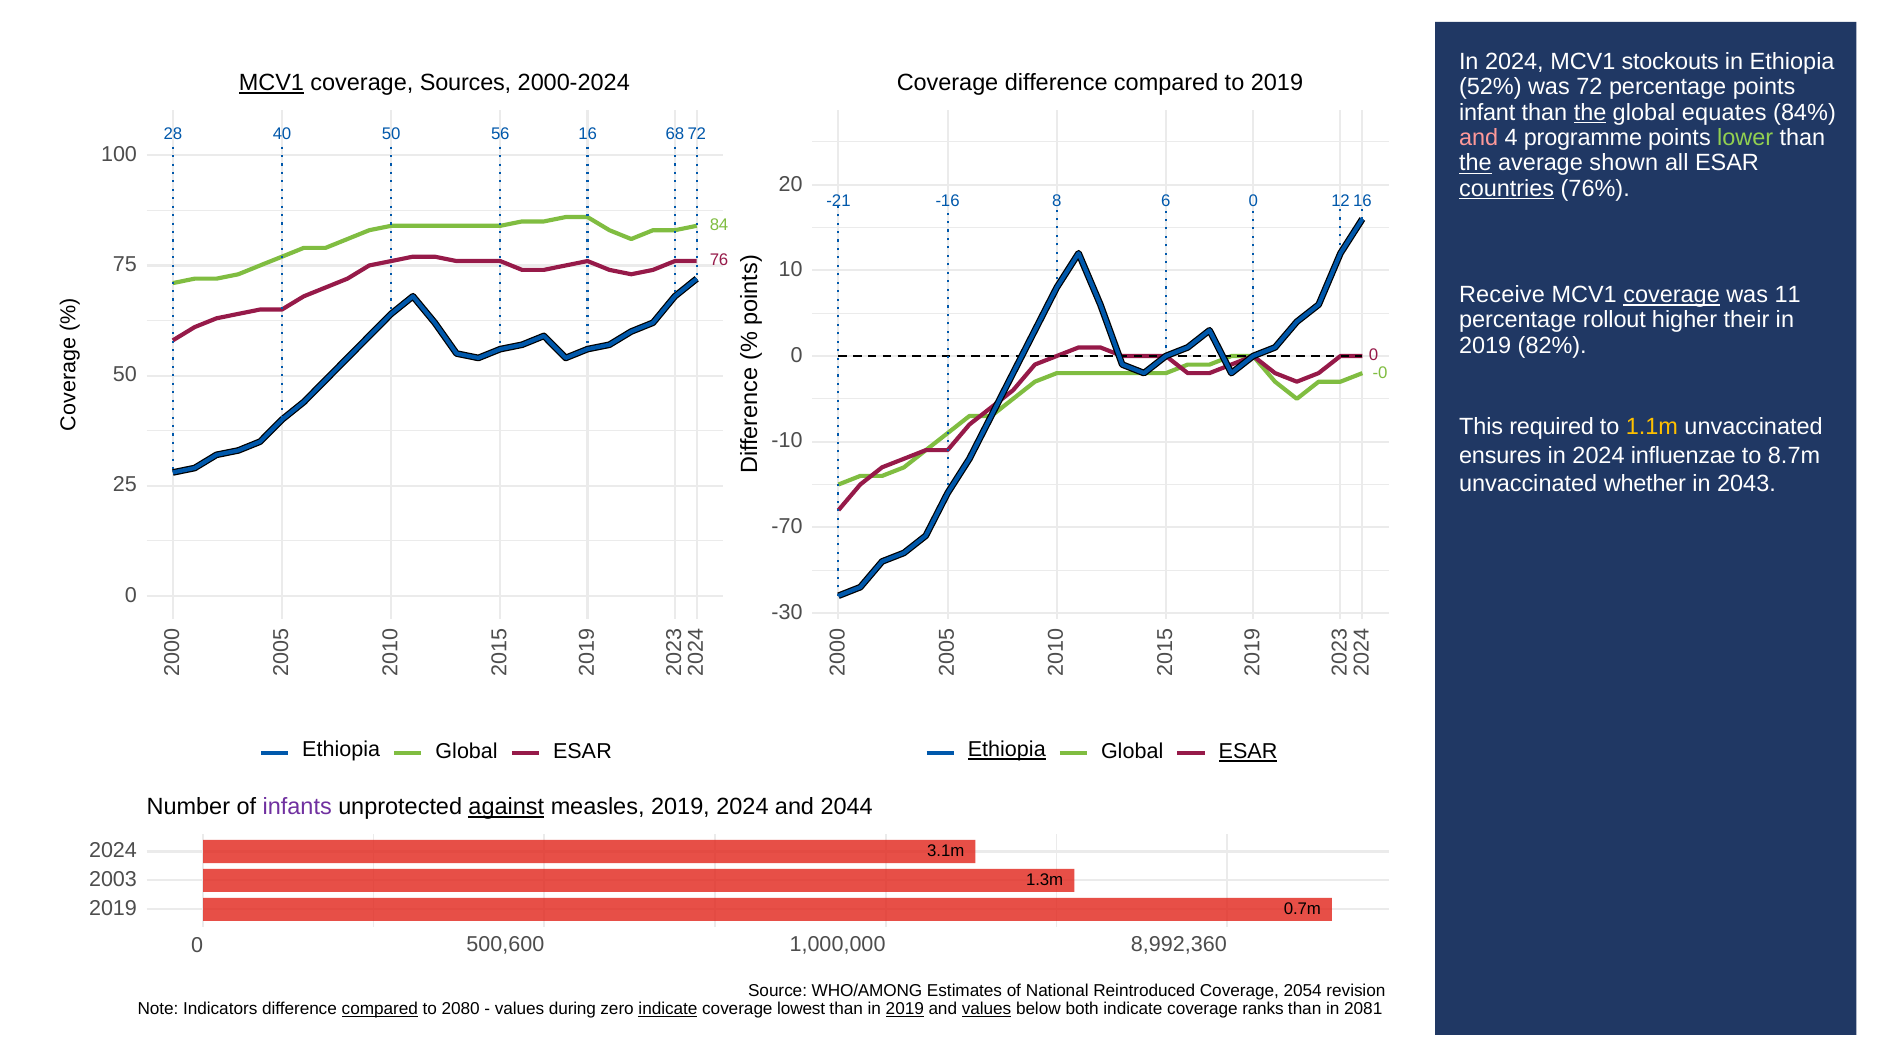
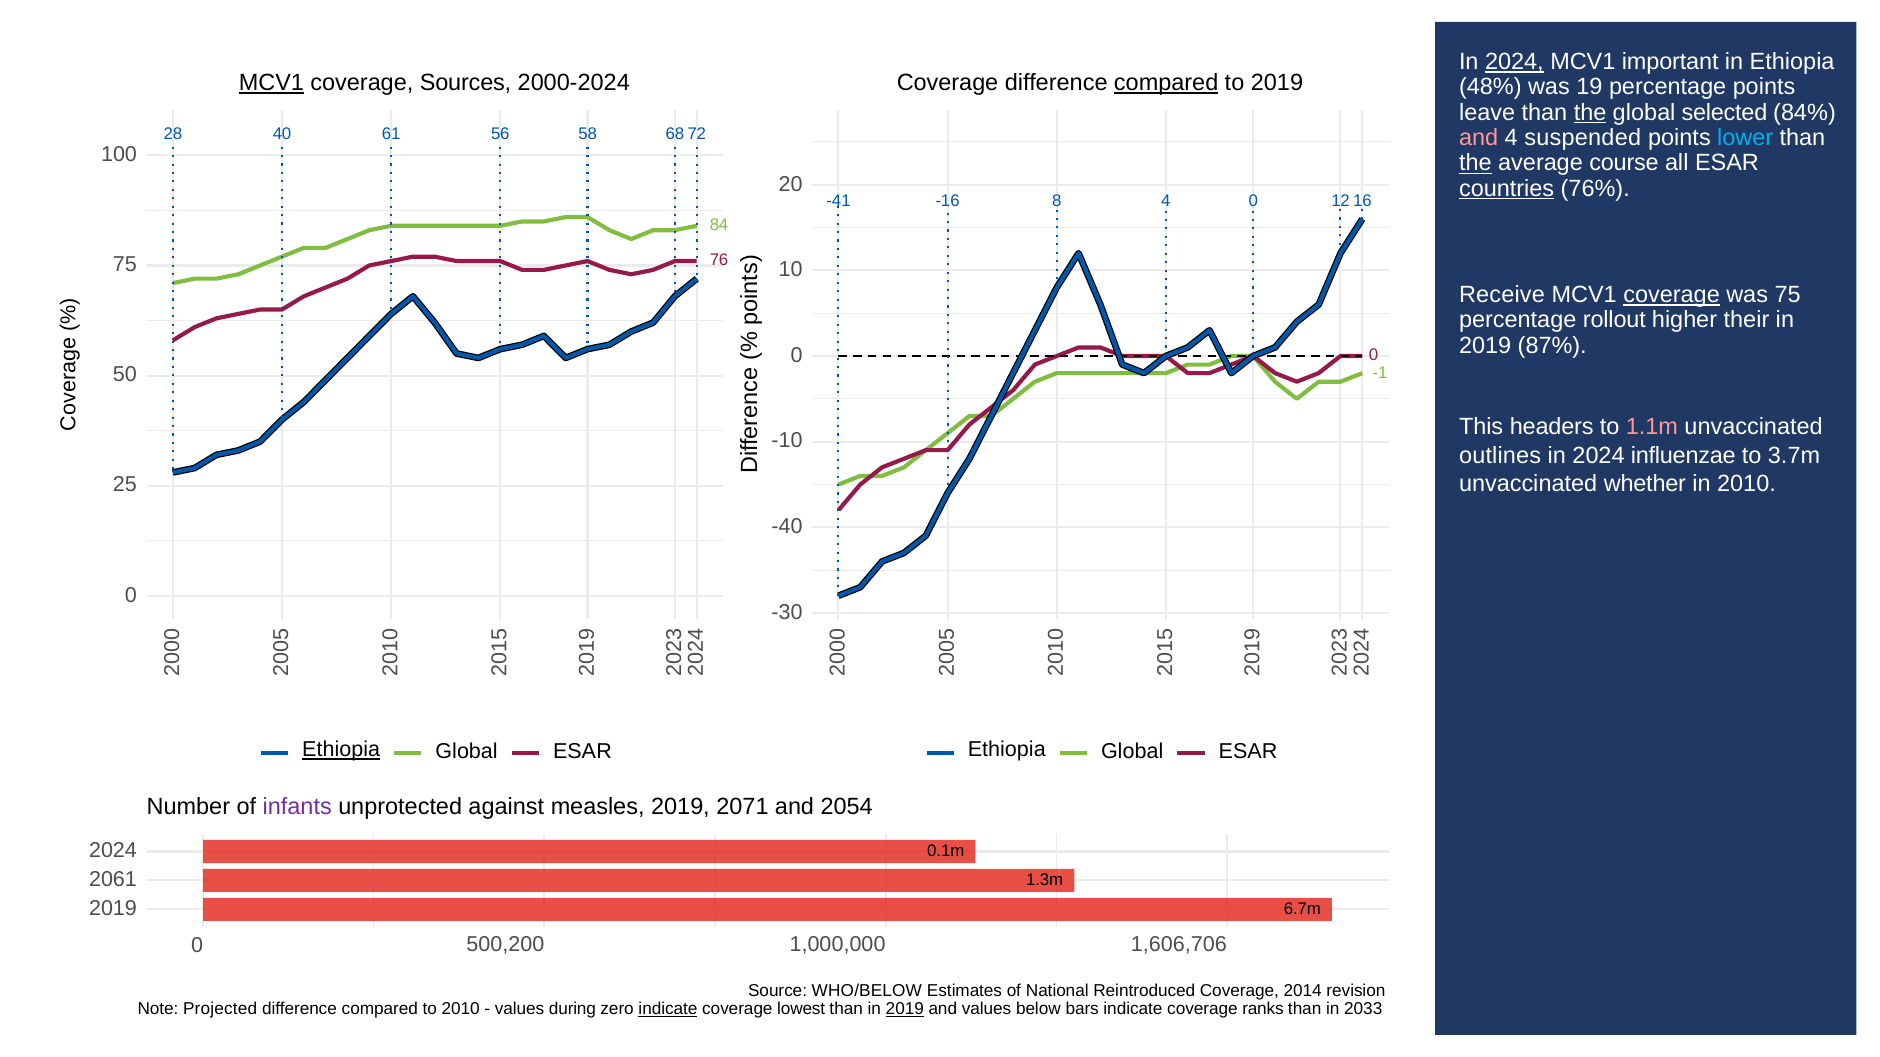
2024 at (1514, 62) underline: none -> present
stockouts: stockouts -> important
compared at (1166, 83) underline: none -> present
52%: 52% -> 48%
72: 72 -> 19
infant: infant -> leave
equates: equates -> selected
40 50: 50 -> 61
16: 16 -> 58
programme: programme -> suspended
lower colour: light green -> light blue
shown: shown -> course
-21: -21 -> -41
8 6: 6 -> 4
was 11: 11 -> 75
82%: 82% -> 87%
-0: -0 -> -1
required: required -> headers
1.1m colour: yellow -> pink
ensures: ensures -> outlines
8.7m: 8.7m -> 3.7m
in 2043: 2043 -> 2010
-70: -70 -> -40
Ethiopia at (341, 750) underline: none -> present
Ethiopia at (1007, 750) underline: present -> none
ESAR at (1248, 752) underline: present -> none
against underline: present -> none
2019 2024: 2024 -> 2071
2044: 2044 -> 2054
3.1m: 3.1m -> 0.1m
2003: 2003 -> 2061
0.7m: 0.7m -> 6.7m
500,600: 500,600 -> 500,200
8,992,360: 8,992,360 -> 1,606,706
WHO/AMONG: WHO/AMONG -> WHO/BELOW
2054: 2054 -> 2014
Indicators: Indicators -> Projected
compared at (380, 1010) underline: present -> none
to 2080: 2080 -> 2010
values at (987, 1010) underline: present -> none
both: both -> bars
2081: 2081 -> 2033
